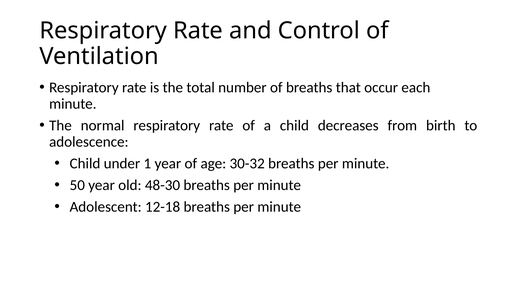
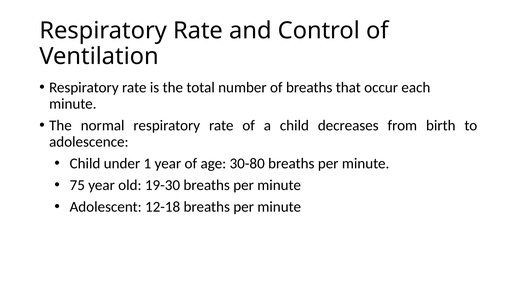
30-32: 30-32 -> 30-80
50: 50 -> 75
48-30: 48-30 -> 19-30
